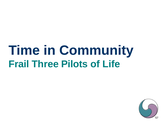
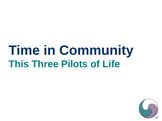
Frail: Frail -> This
